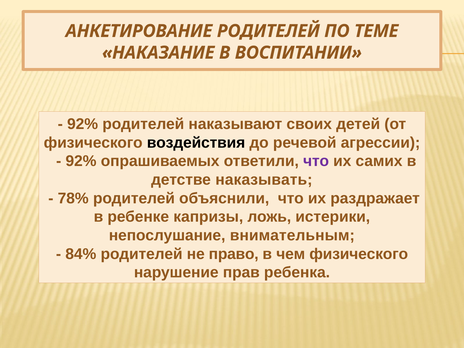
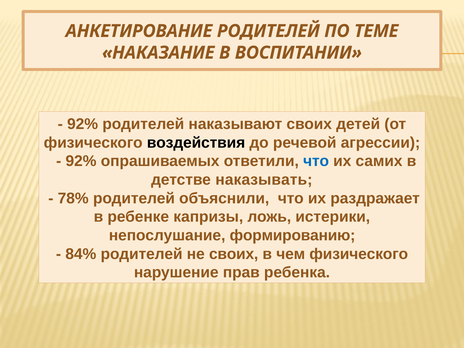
что at (316, 161) colour: purple -> blue
внимательным: внимательным -> формированию
не право: право -> своих
